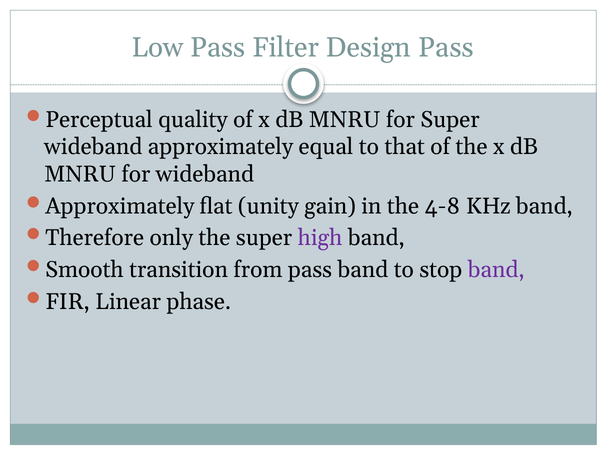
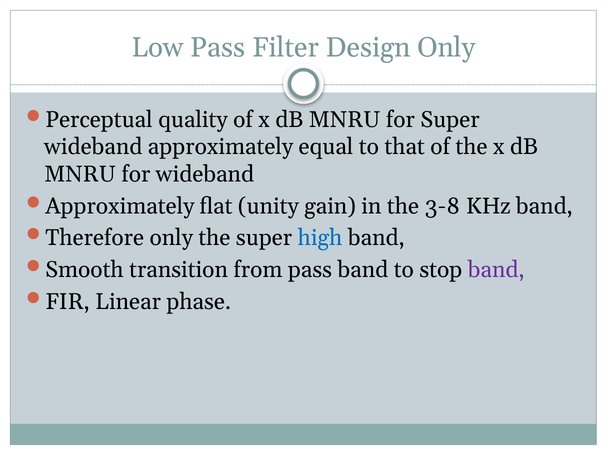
Design Pass: Pass -> Only
4-8: 4-8 -> 3-8
high colour: purple -> blue
